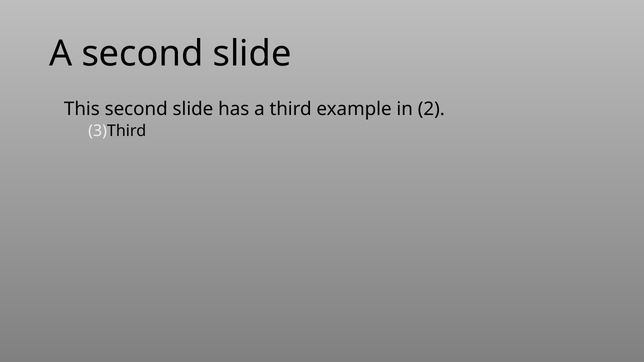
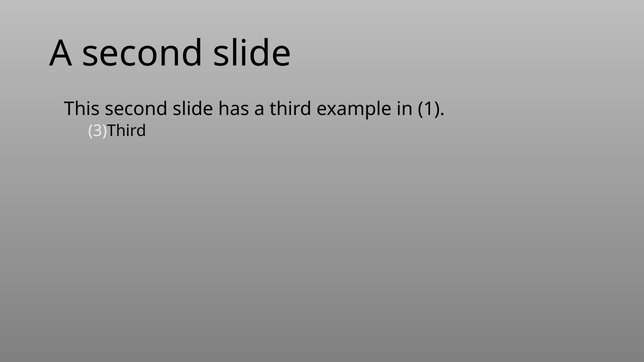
2: 2 -> 1
